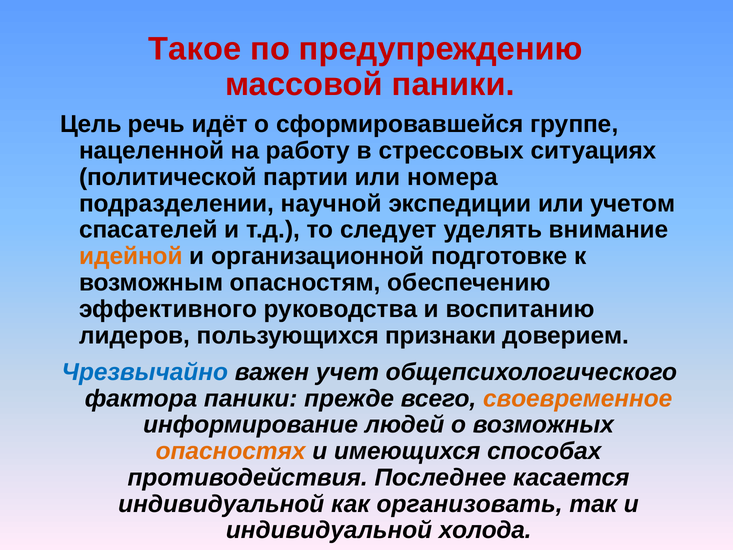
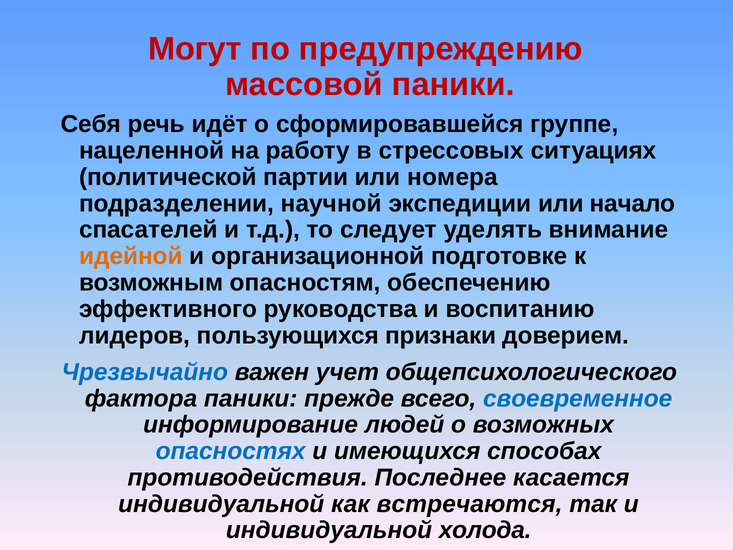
Такое: Такое -> Могут
Цель: Цель -> Себя
учетом: учетом -> начало
своевременное colour: orange -> blue
опасностях colour: orange -> blue
организовать: организовать -> встречаются
